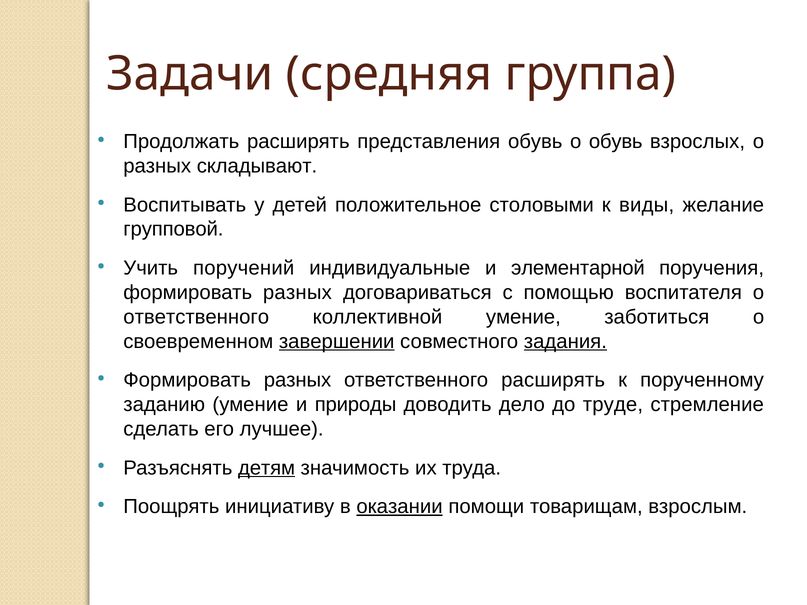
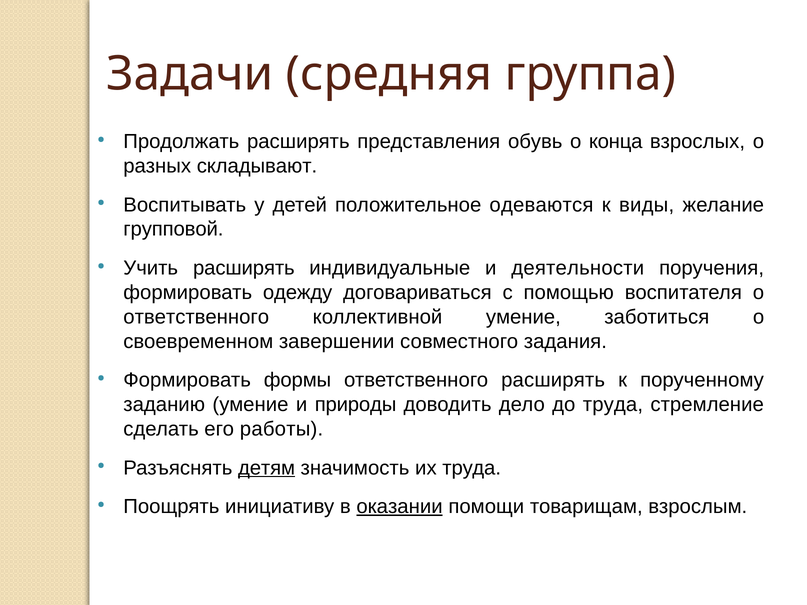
о обувь: обувь -> конца
столовыми: столовыми -> одеваются
Учить поручений: поручений -> расширять
элементарной: элементарной -> деятельности
разных at (297, 293): разных -> одежду
завершении underline: present -> none
задания underline: present -> none
разных at (298, 380): разных -> формы
до труде: труде -> труда
лучшее: лучшее -> работы
